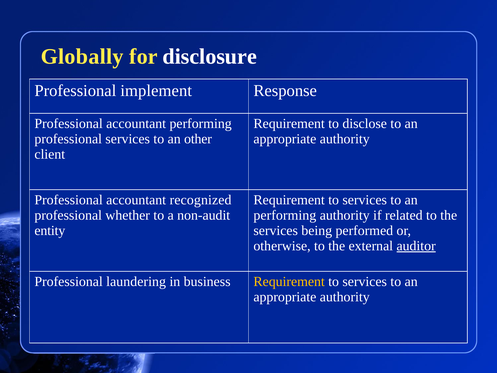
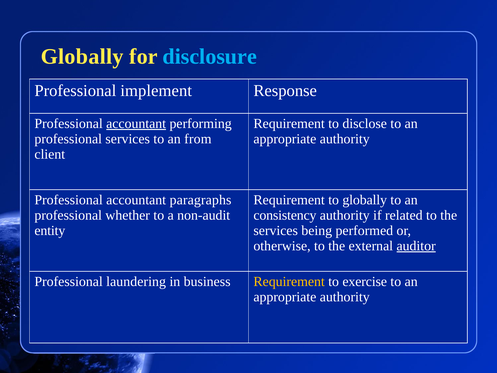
disclosure colour: white -> light blue
accountant at (136, 124) underline: none -> present
other: other -> from
recognized: recognized -> paragraphs
services at (365, 200): services -> globally
performing at (285, 215): performing -> consistency
services at (365, 281): services -> exercise
